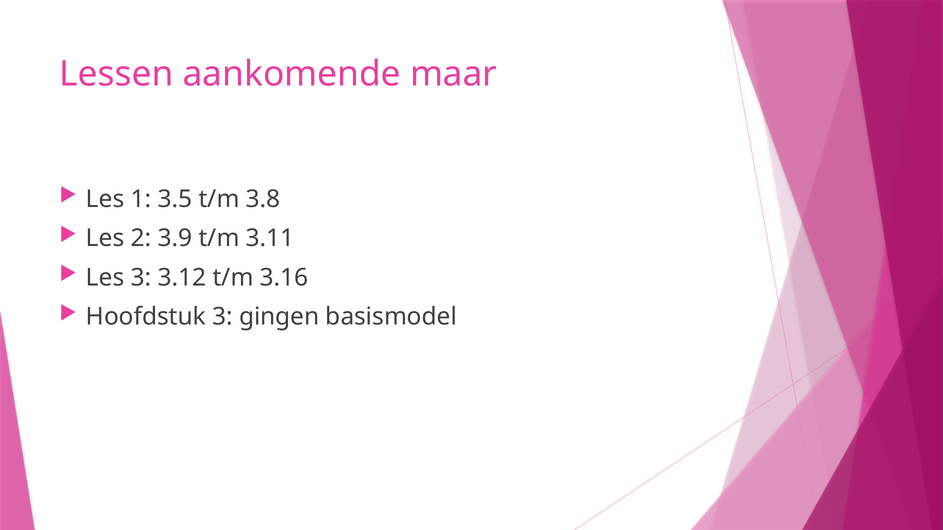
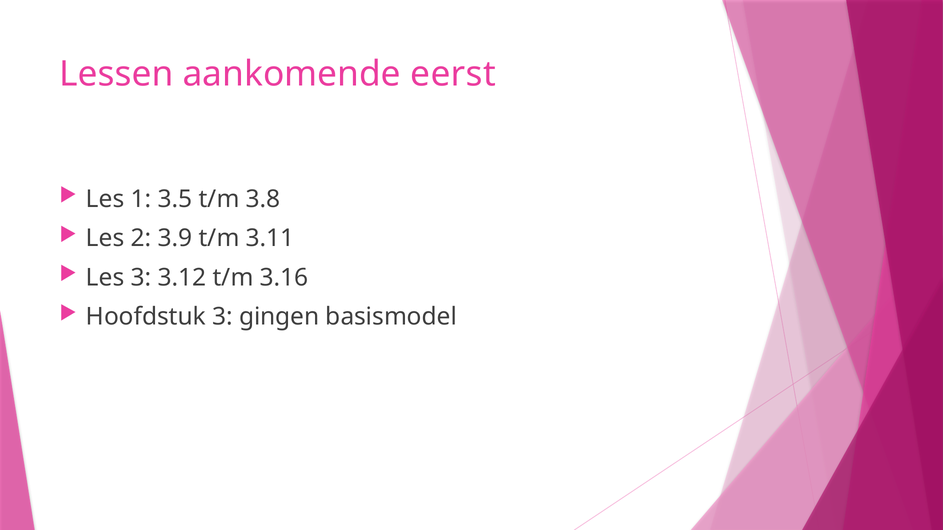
maar: maar -> eerst
